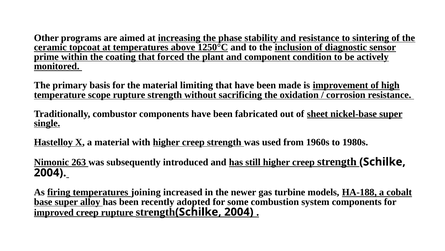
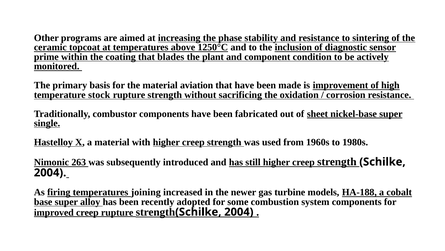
forced: forced -> blades
limiting: limiting -> aviation
scope: scope -> stock
